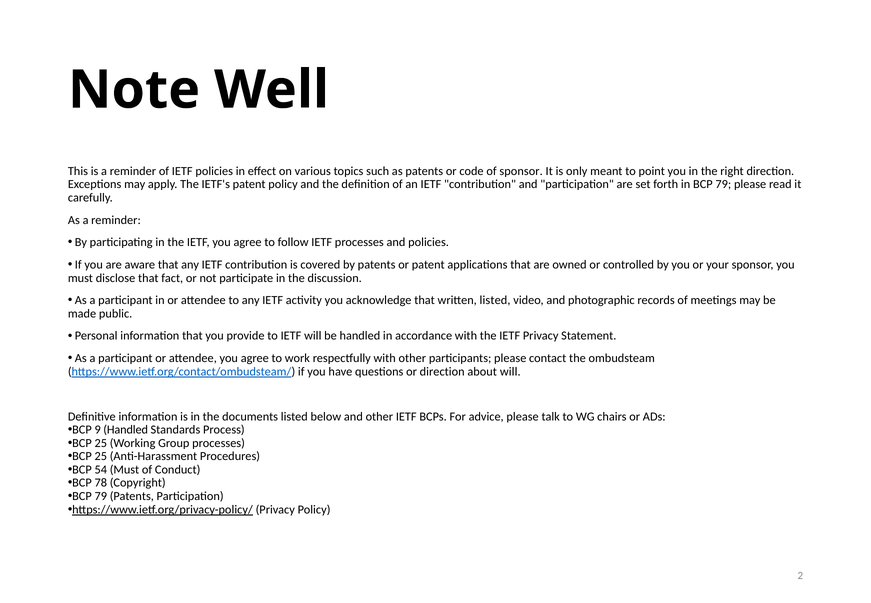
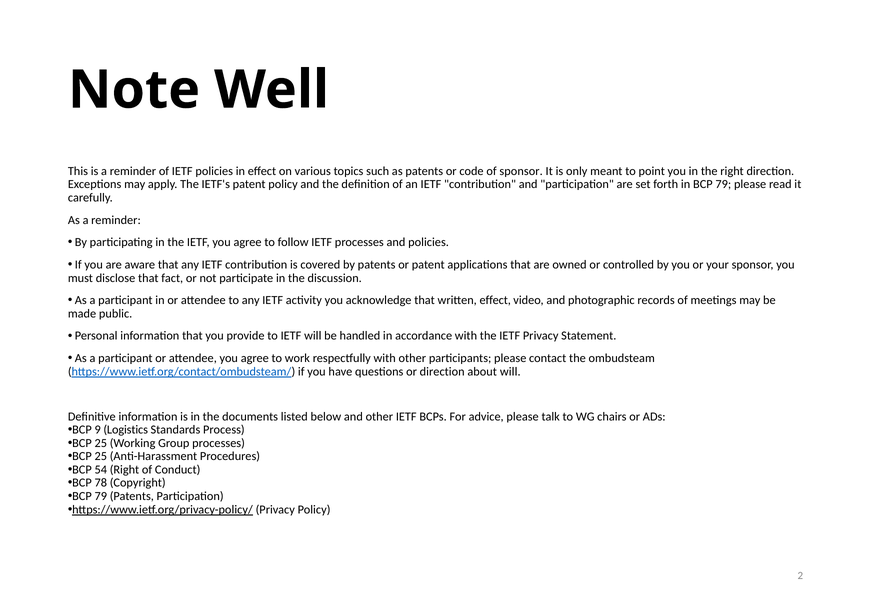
written listed: listed -> effect
9 Handled: Handled -> Logistics
54 Must: Must -> Right
